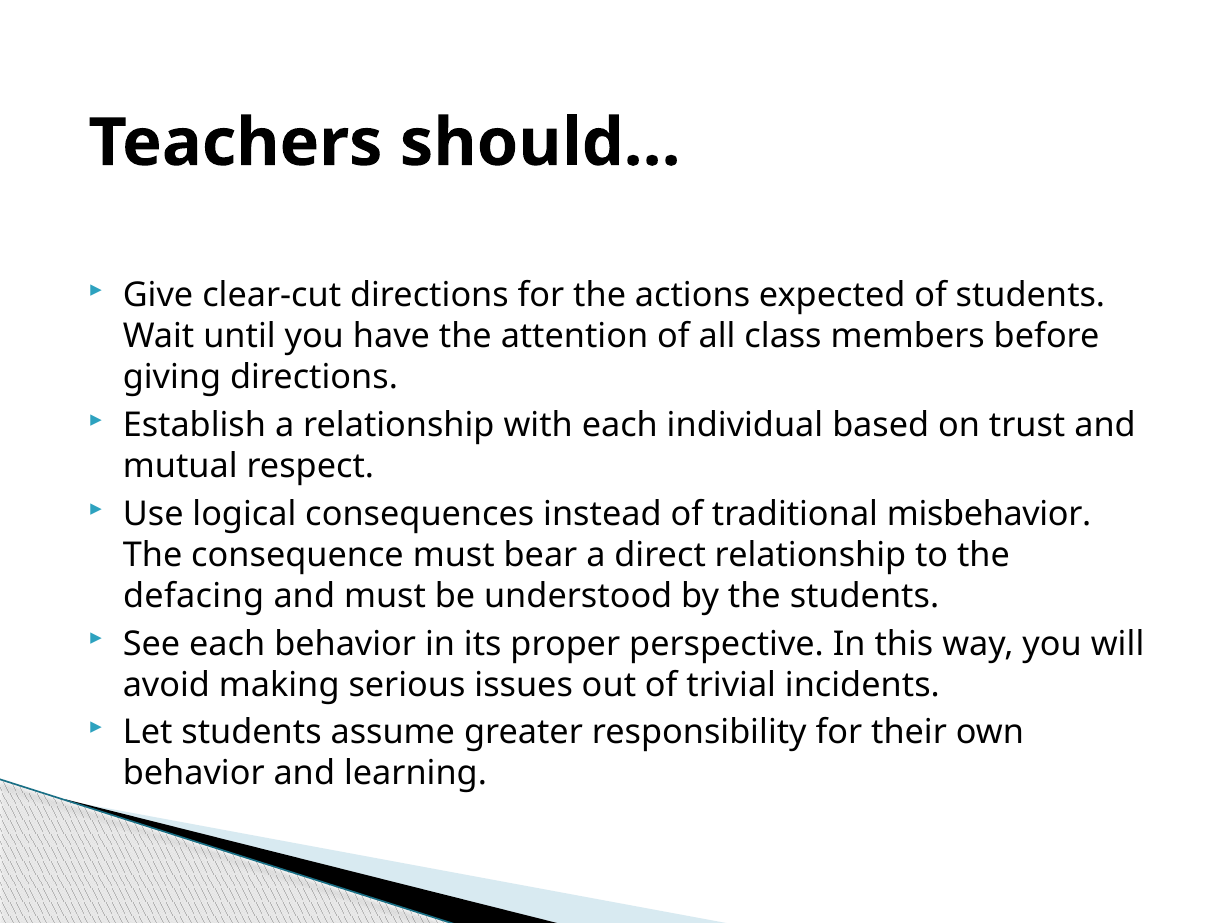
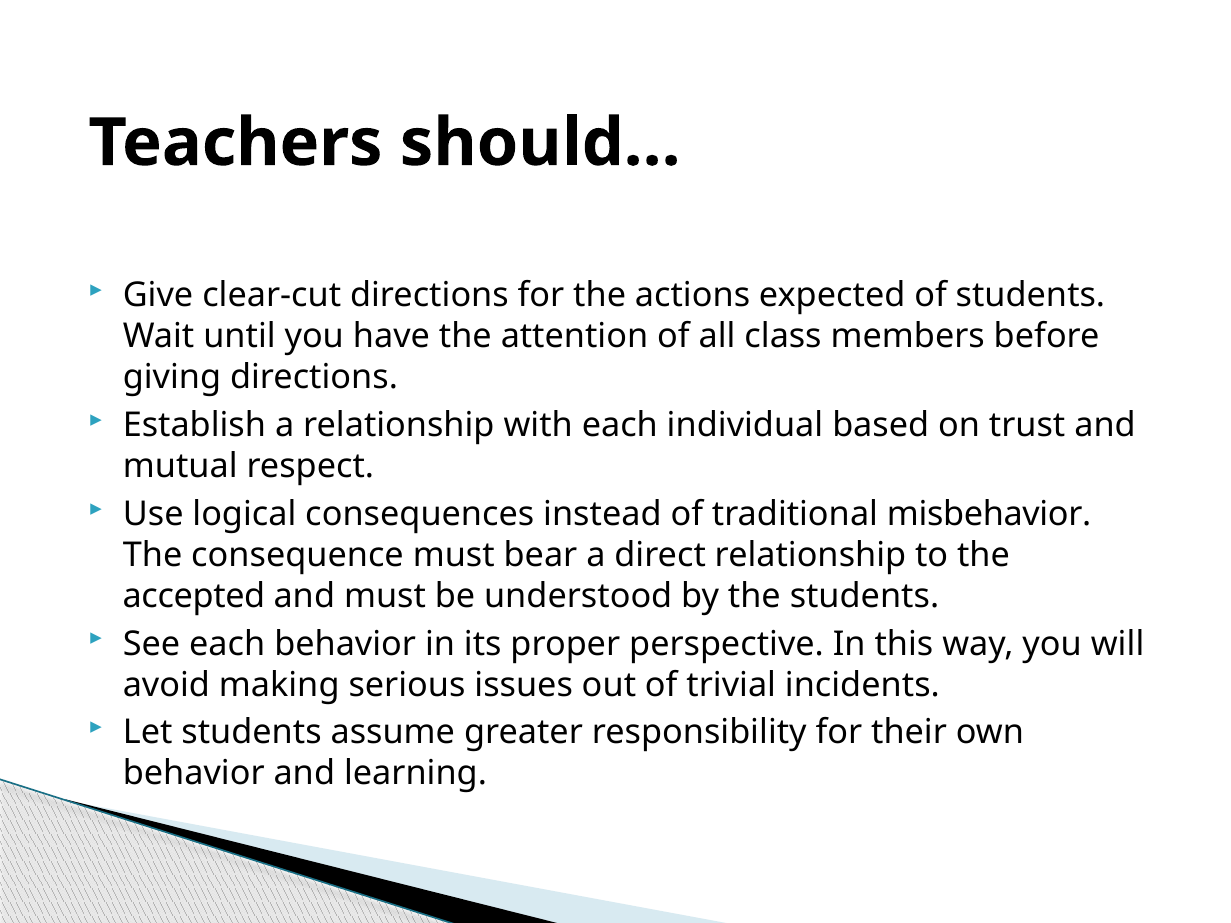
defacing: defacing -> accepted
